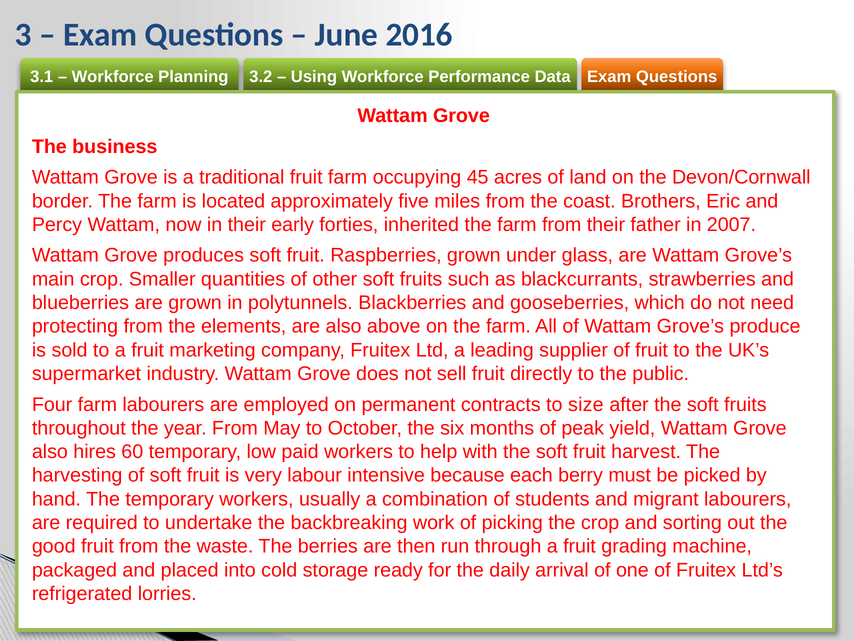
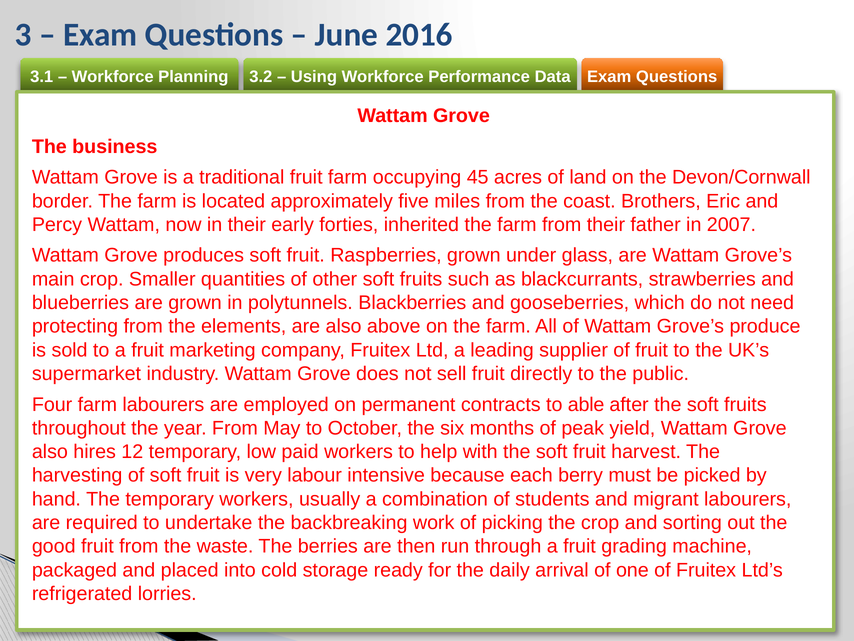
size: size -> able
60: 60 -> 12
